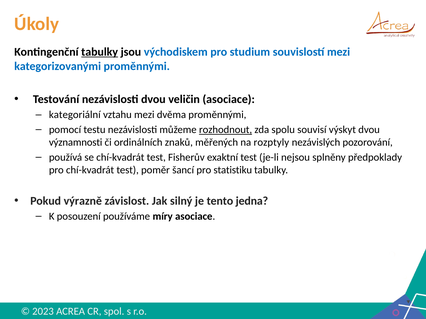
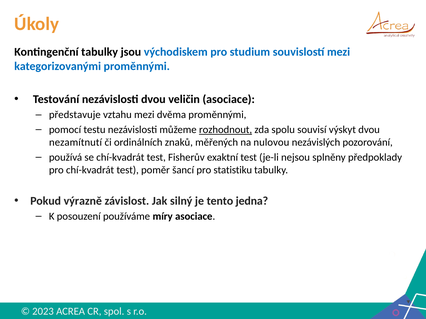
tabulky at (100, 52) underline: present -> none
kategoriální: kategoriální -> představuje
významnosti: významnosti -> nezamítnutí
rozptyly: rozptyly -> nulovou
